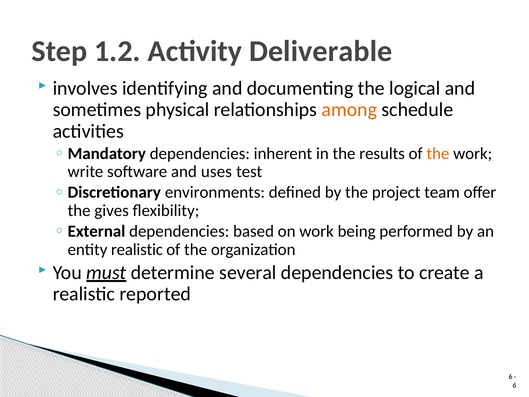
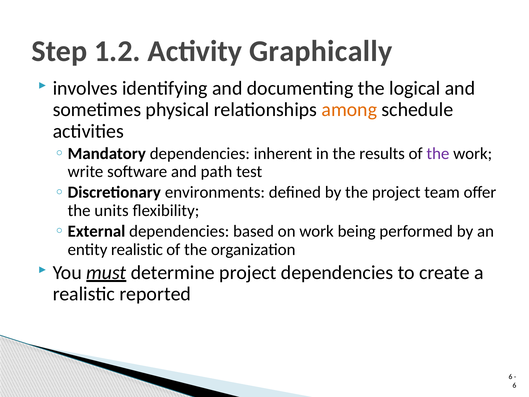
Deliverable: Deliverable -> Graphically
the at (438, 153) colour: orange -> purple
uses: uses -> path
gives: gives -> units
determine several: several -> project
